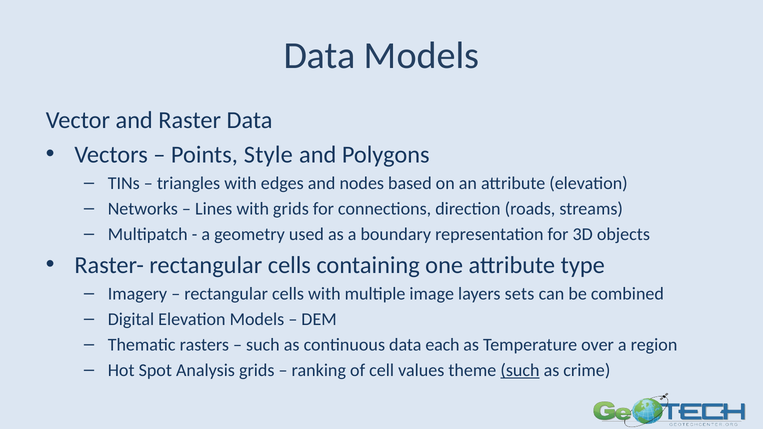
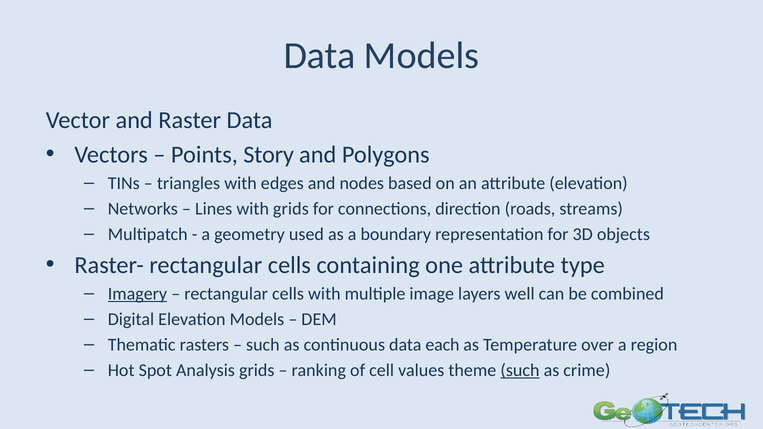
Style: Style -> Story
Imagery underline: none -> present
sets: sets -> well
